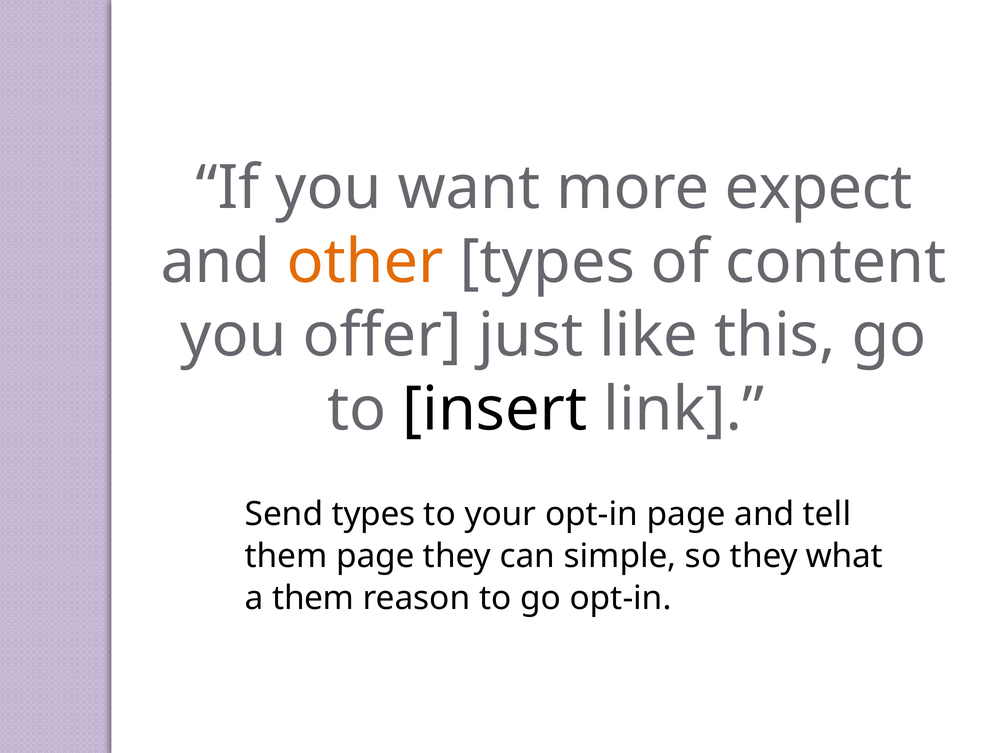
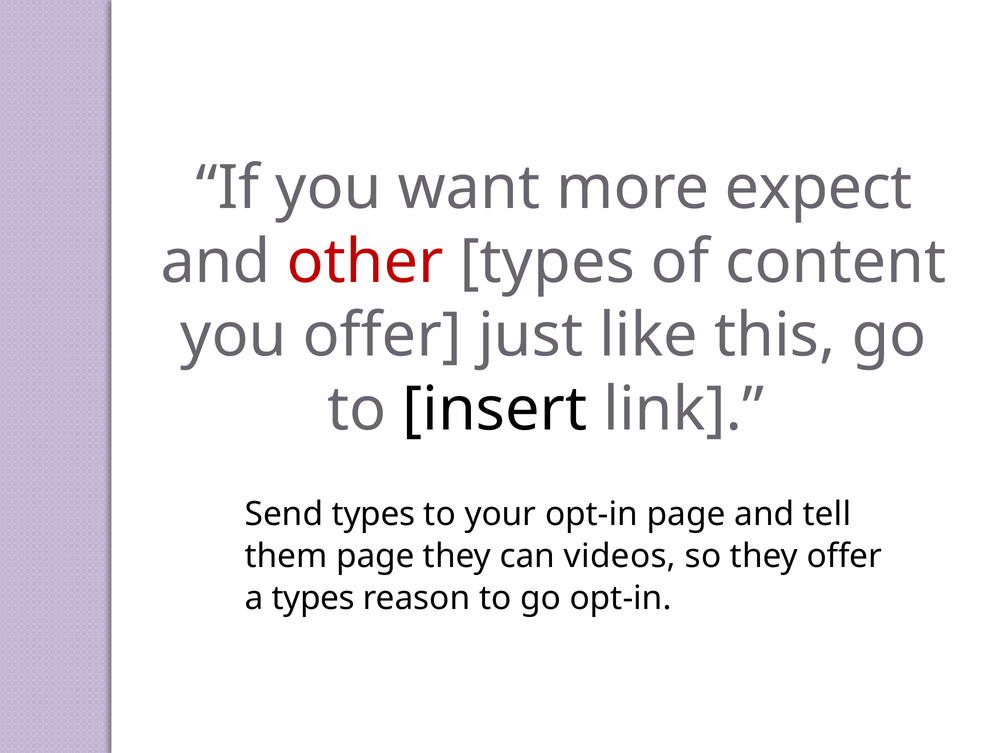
other colour: orange -> red
simple: simple -> videos
they what: what -> offer
a them: them -> types
